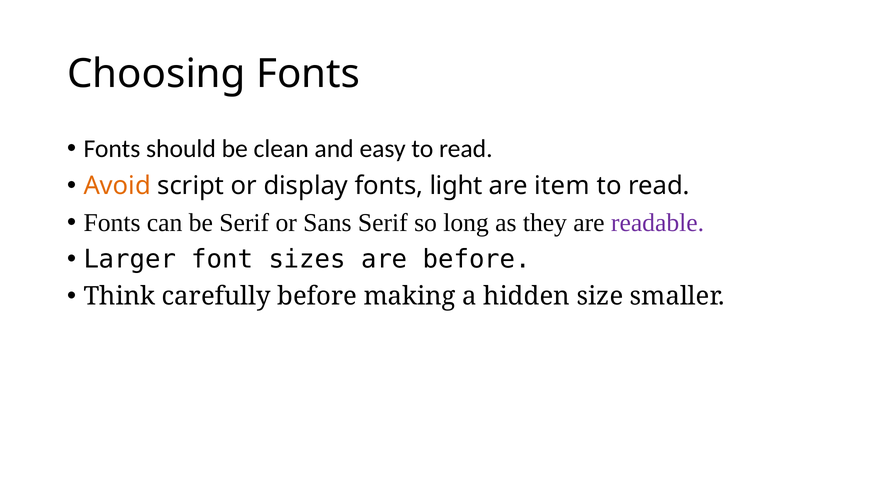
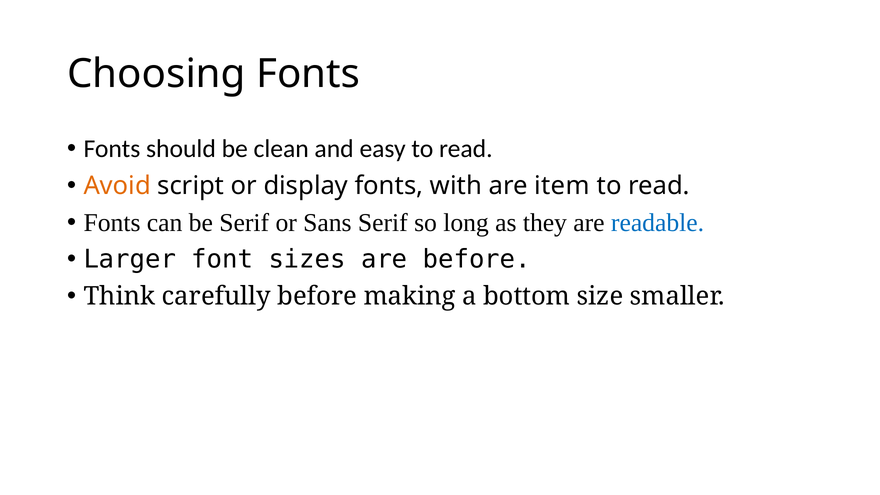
light: light -> with
readable colour: purple -> blue
hidden: hidden -> bottom
